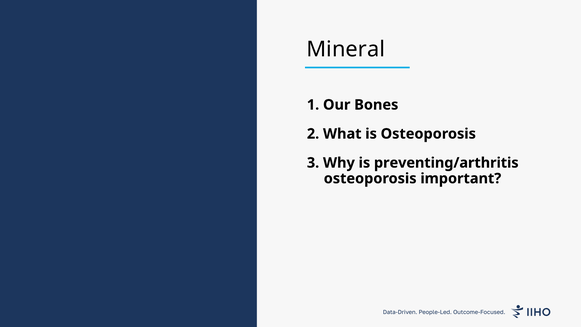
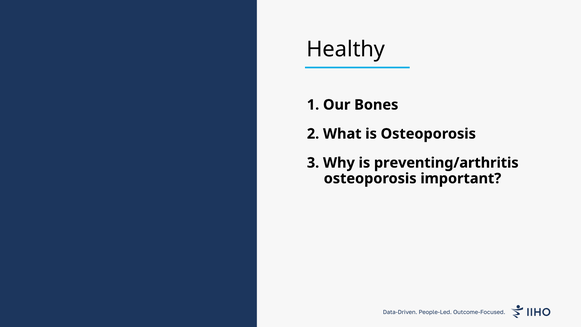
Mineral: Mineral -> Healthy
